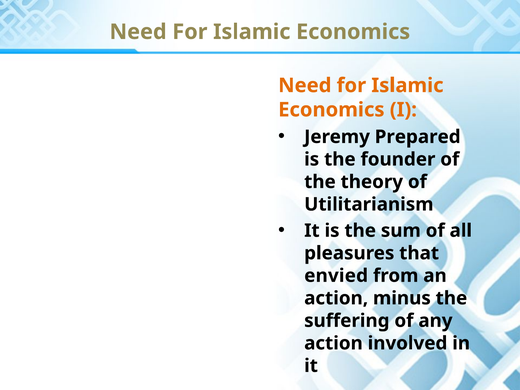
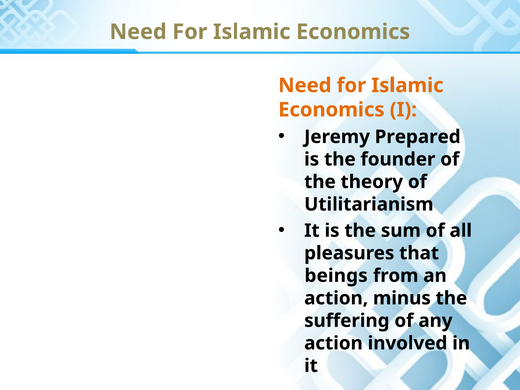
envied: envied -> beings
